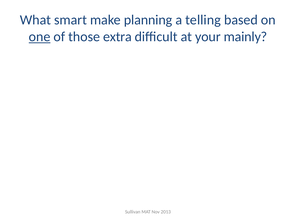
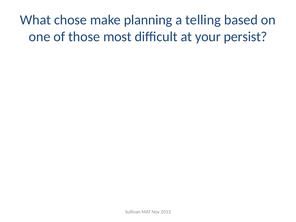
smart: smart -> chose
one underline: present -> none
extra: extra -> most
mainly: mainly -> persist
